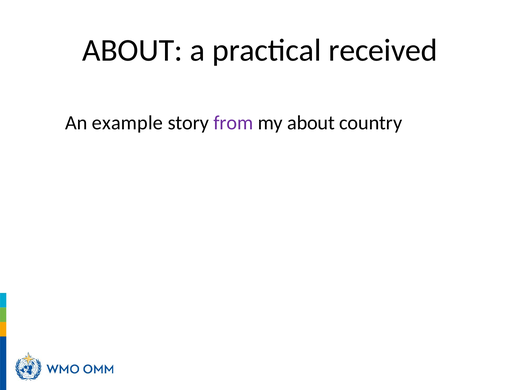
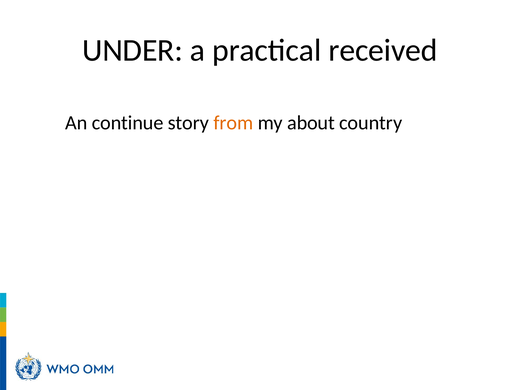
ABOUT at (132, 50): ABOUT -> UNDER
example: example -> continue
from colour: purple -> orange
